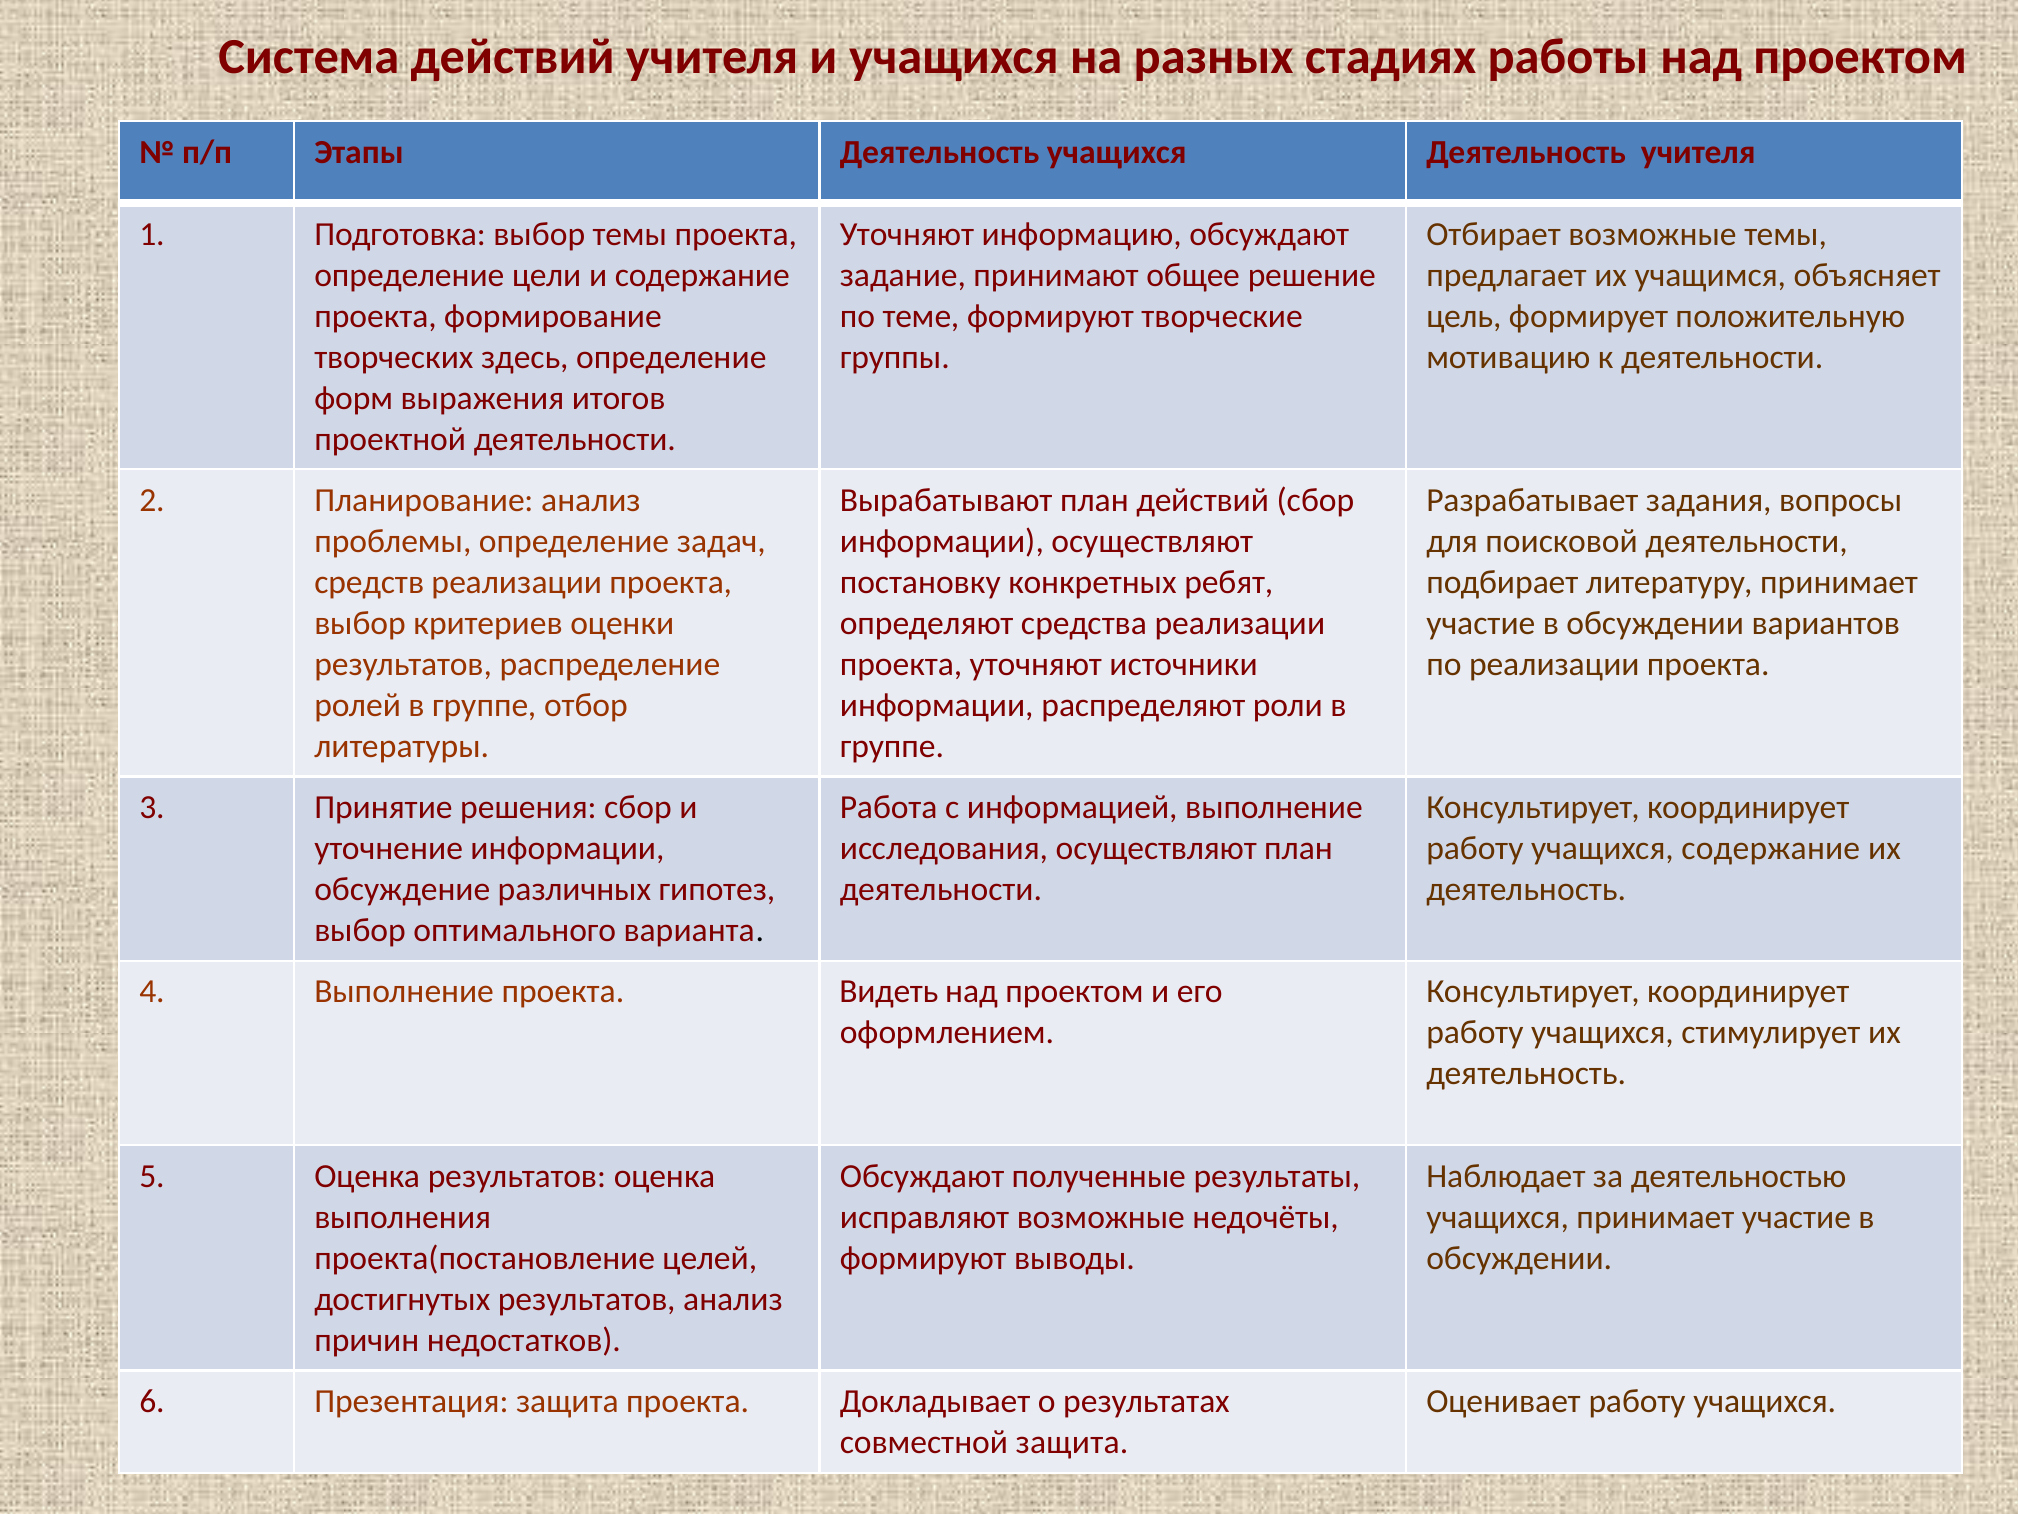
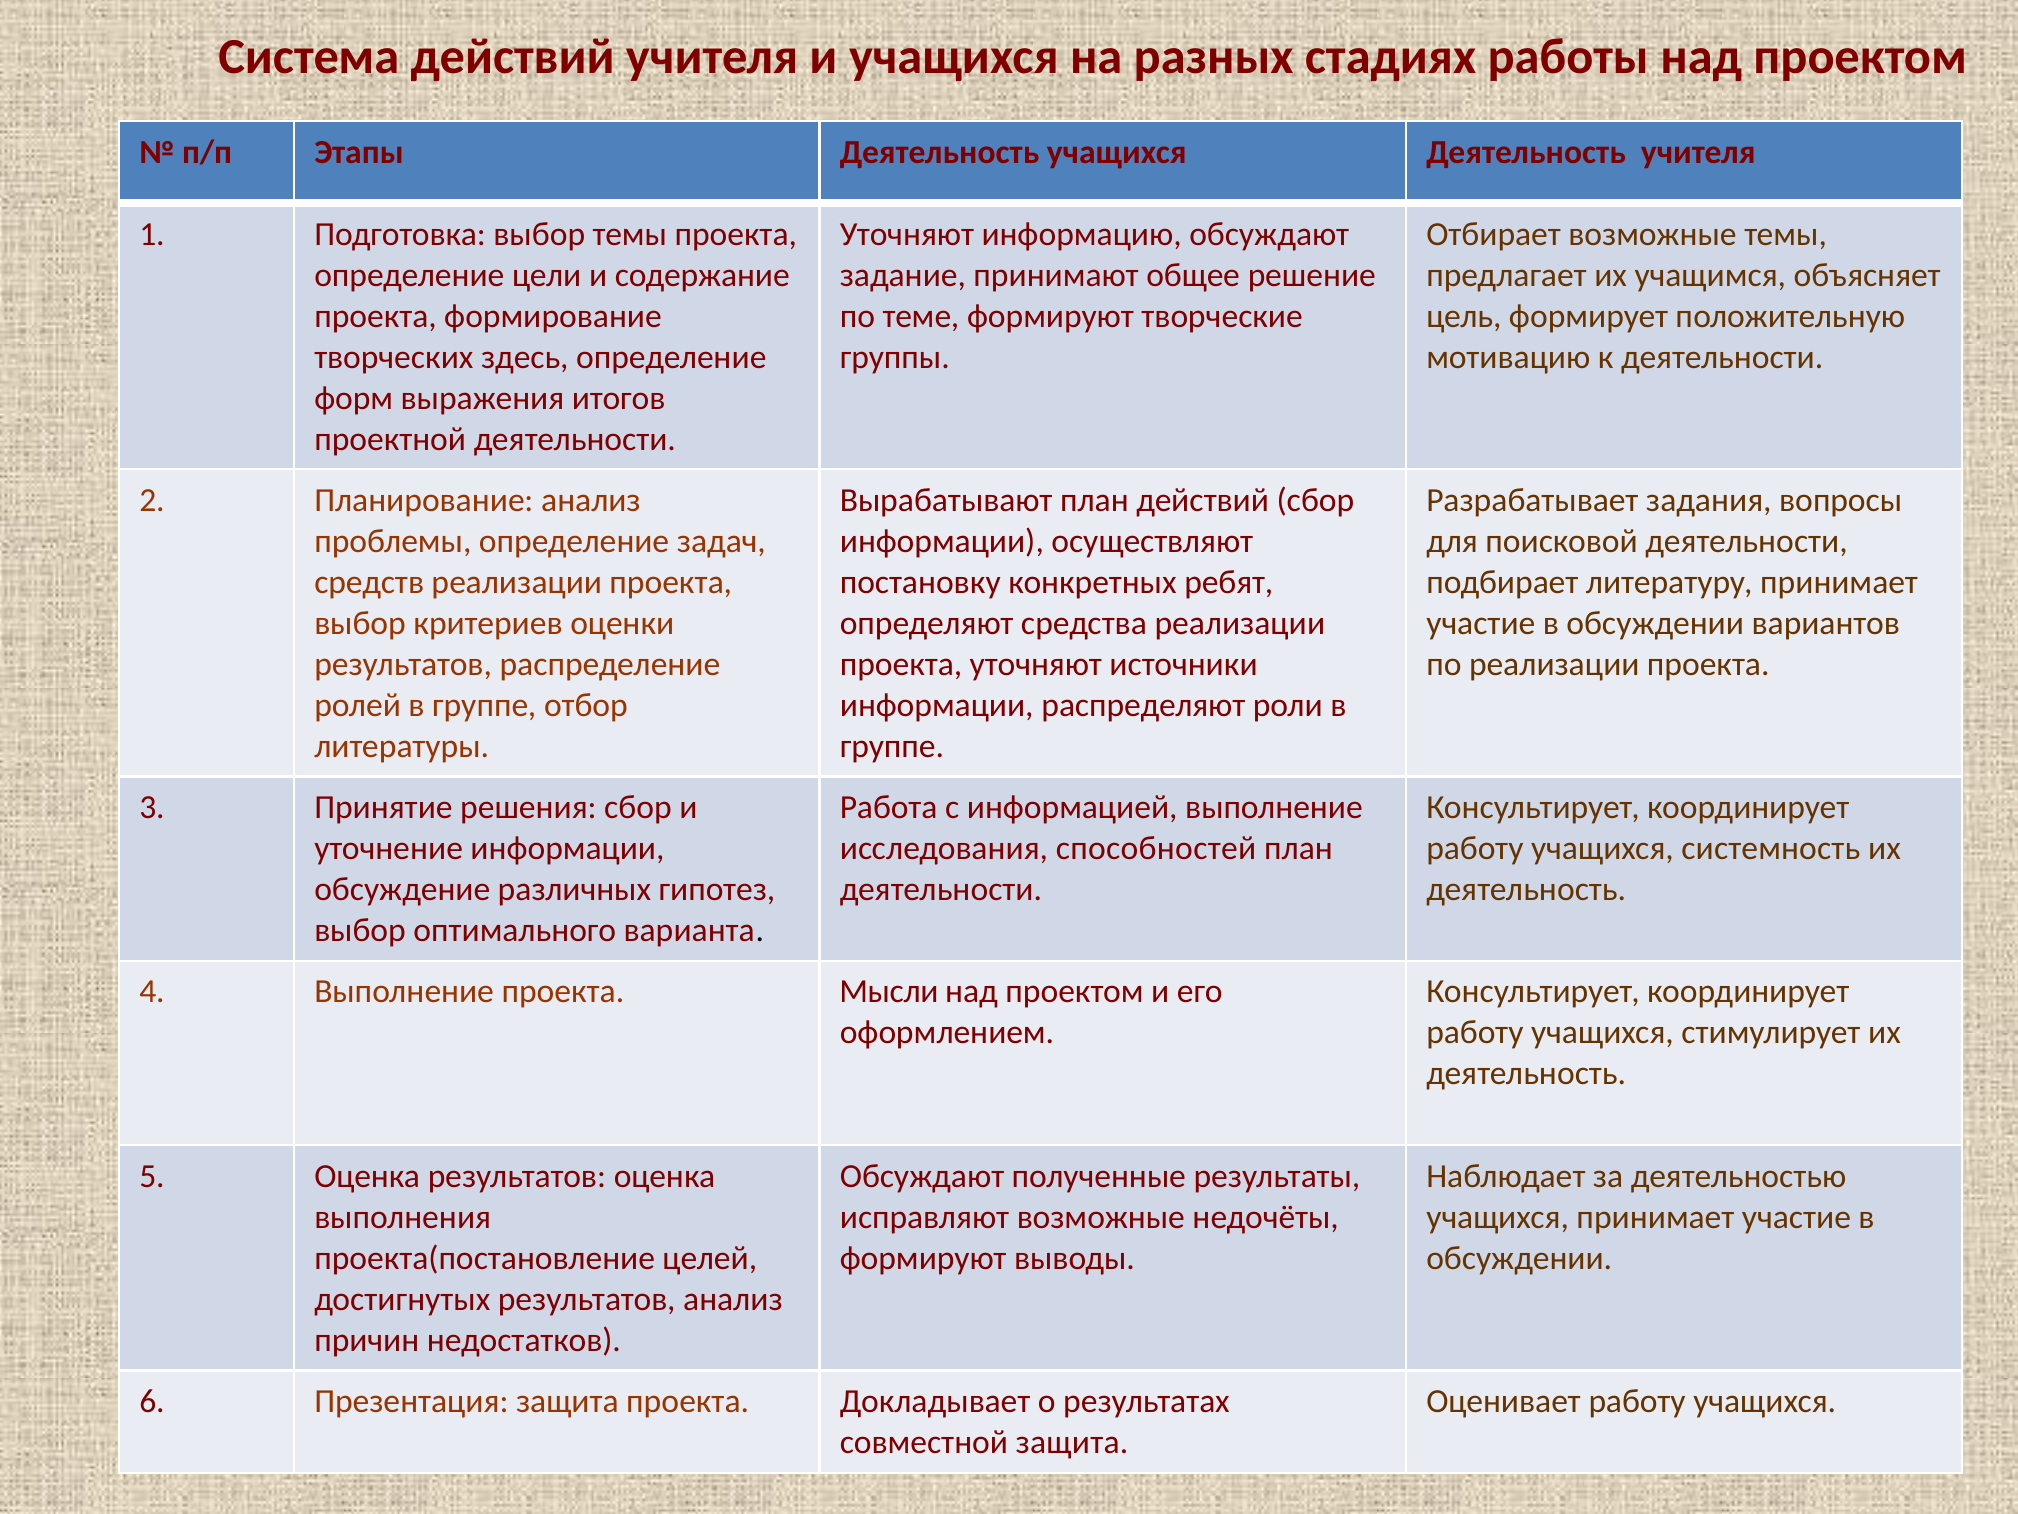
исследования осуществляют: осуществляют -> способностей
учащихся содержание: содержание -> системность
Видеть: Видеть -> Мысли
